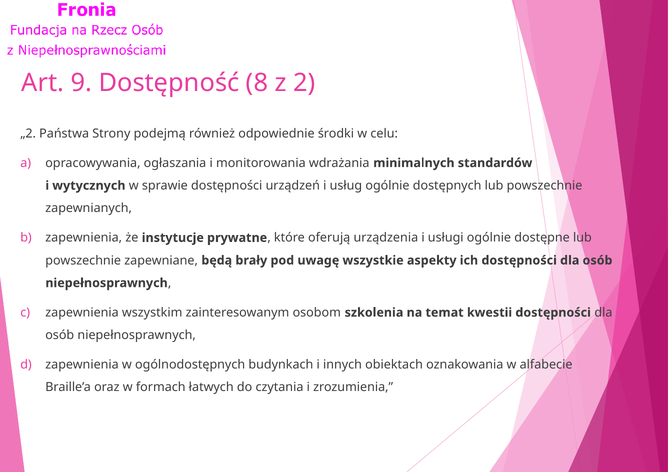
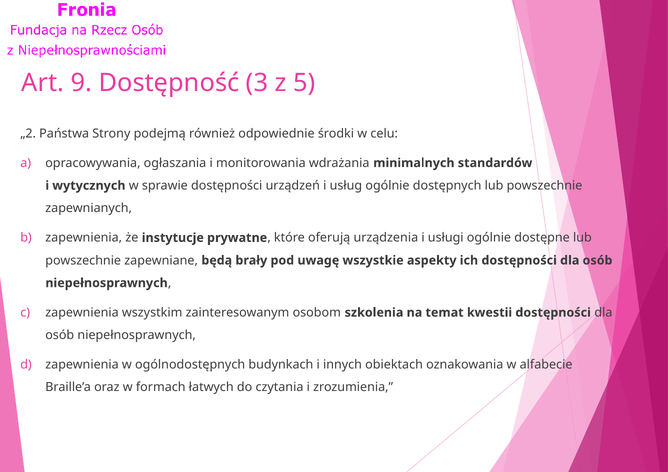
8: 8 -> 3
2: 2 -> 5
